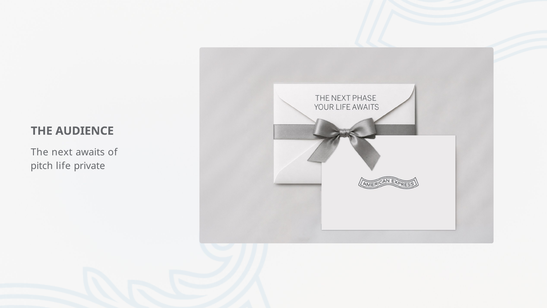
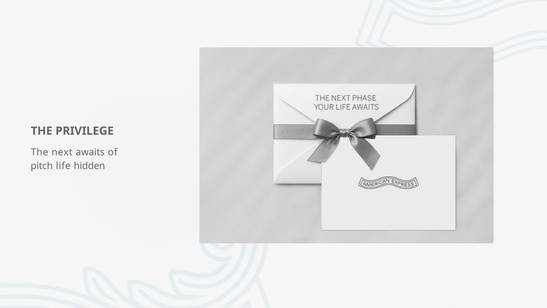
AUDIENCE: AUDIENCE -> PRIVILEGE
private: private -> hidden
